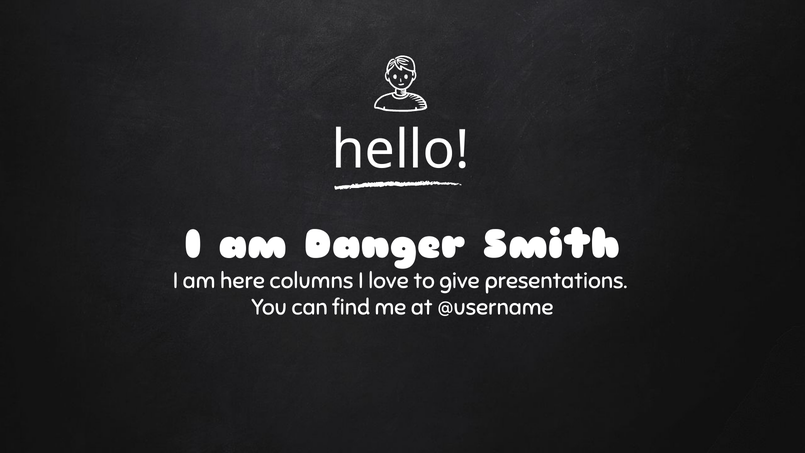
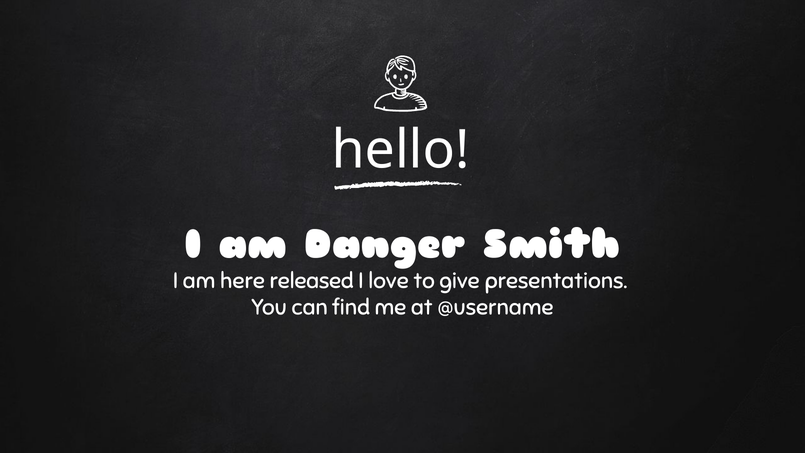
columns: columns -> released
